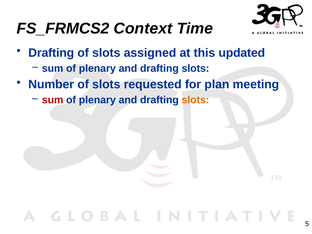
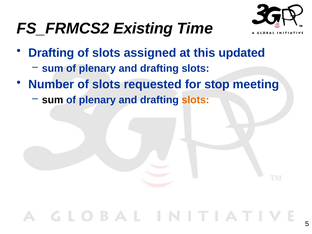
Context: Context -> Existing
plan: plan -> stop
sum at (53, 100) colour: red -> black
